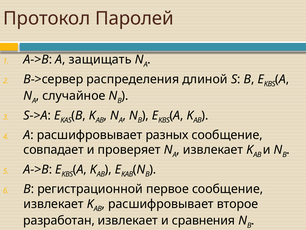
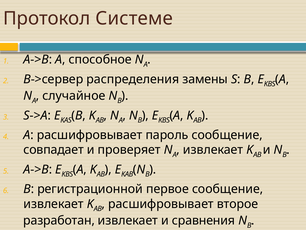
Паролей: Паролей -> Системе
защищать: защищать -> способное
длиной: длиной -> замены
разных: разных -> пароль
